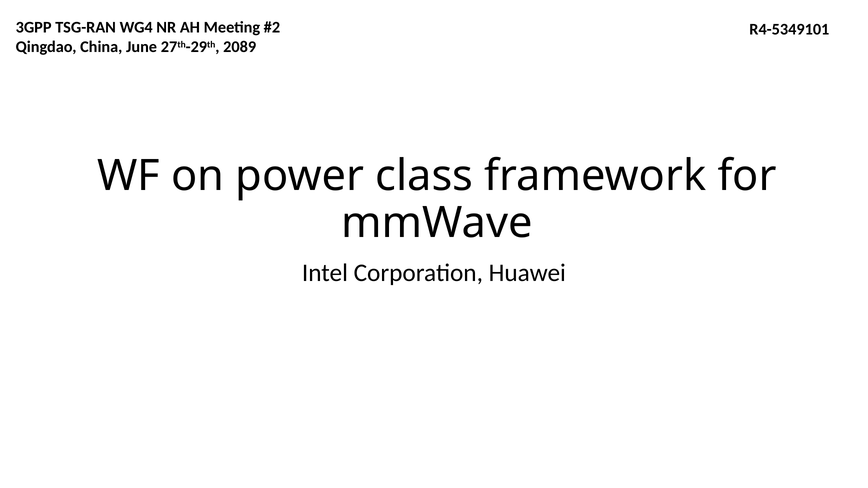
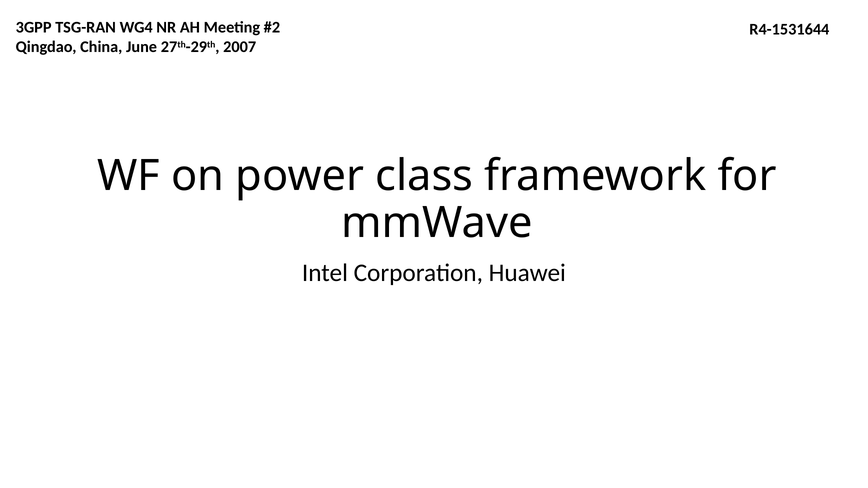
R4-5349101: R4-5349101 -> R4-1531644
2089: 2089 -> 2007
